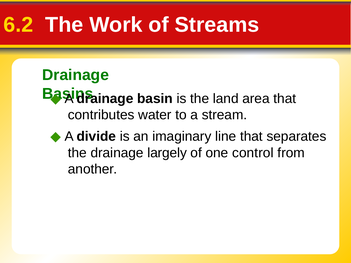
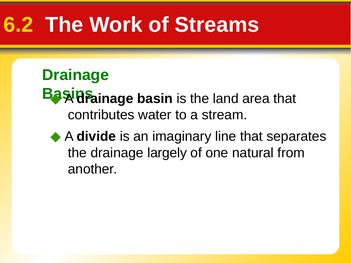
control: control -> natural
